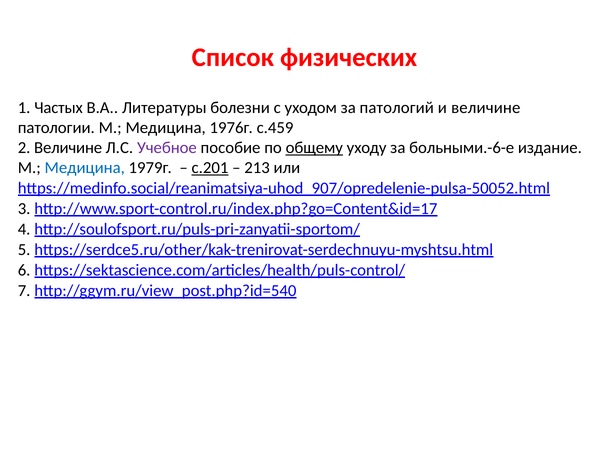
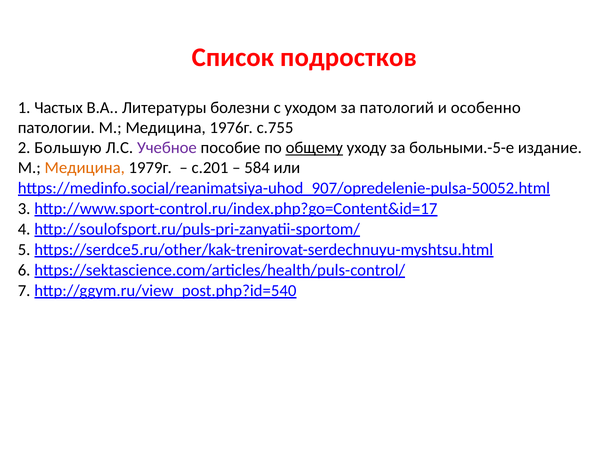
физических: физических -> подростков
и величине: величине -> особенно
с.459: с.459 -> с.755
2 Величине: Величине -> Большую
больными.-6-е: больными.-6-е -> больными.-5-е
Медицина at (85, 168) colour: blue -> orange
с.201 underline: present -> none
213: 213 -> 584
